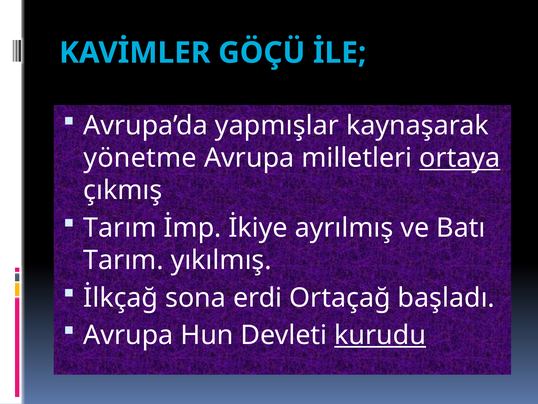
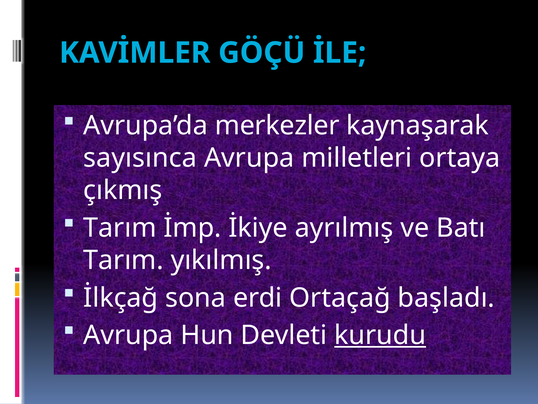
yapmışlar: yapmışlar -> merkezler
yönetme: yönetme -> sayısınca
ortaya underline: present -> none
